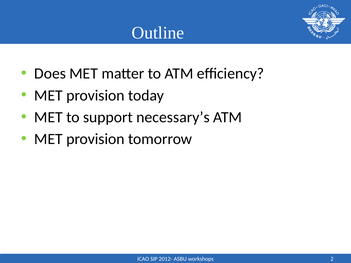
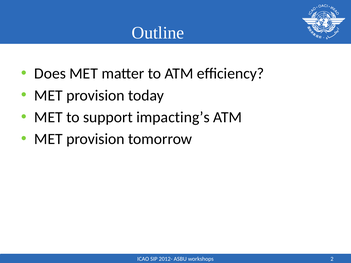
necessary’s: necessary’s -> impacting’s
